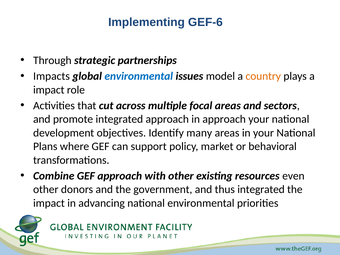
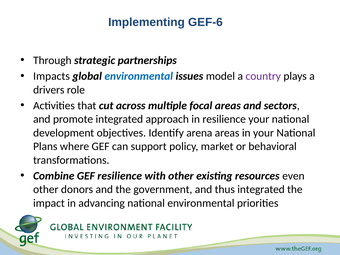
country colour: orange -> purple
impact at (49, 90): impact -> drivers
in approach: approach -> resilience
many: many -> arena
GEF approach: approach -> resilience
